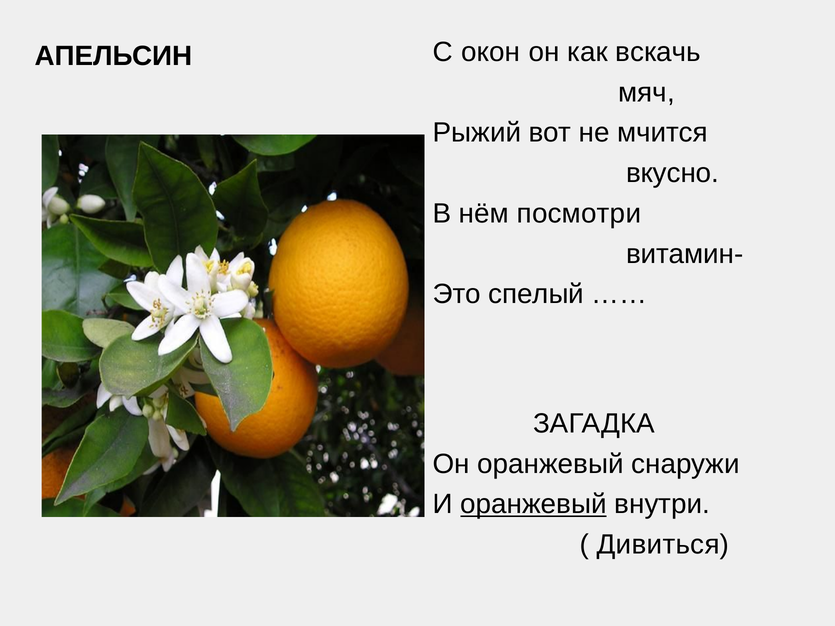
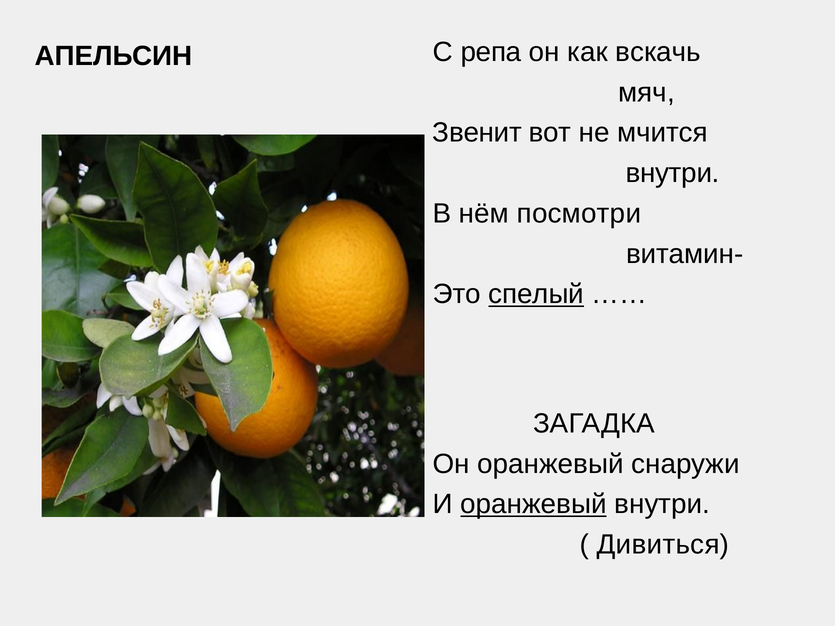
окон: окон -> репа
Рыжий: Рыжий -> Звенит
вкусно at (673, 173): вкусно -> внутри
спелый underline: none -> present
